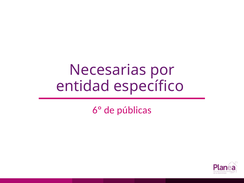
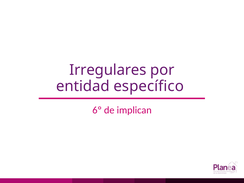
Necesarias: Necesarias -> Irregulares
públicas: públicas -> implican
